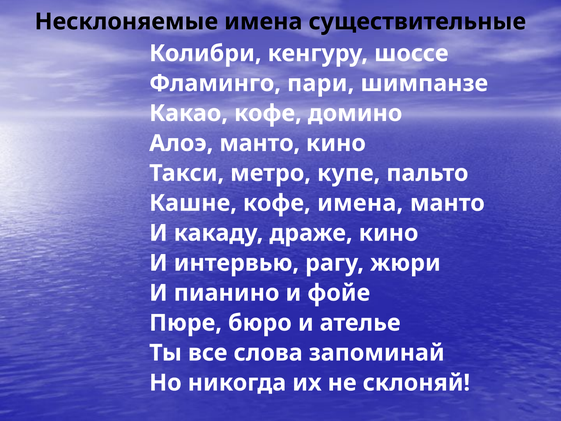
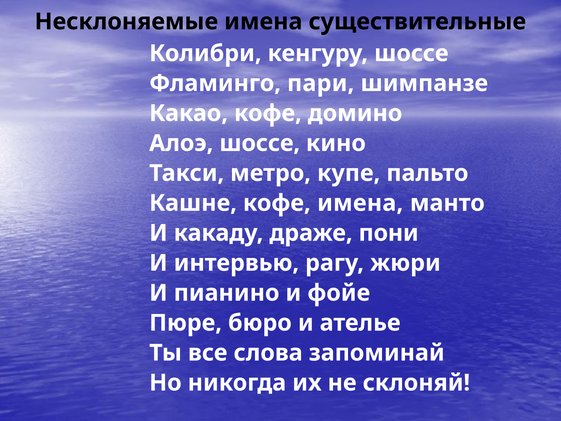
Алоэ манто: манто -> шоссе
драже кино: кино -> пони
